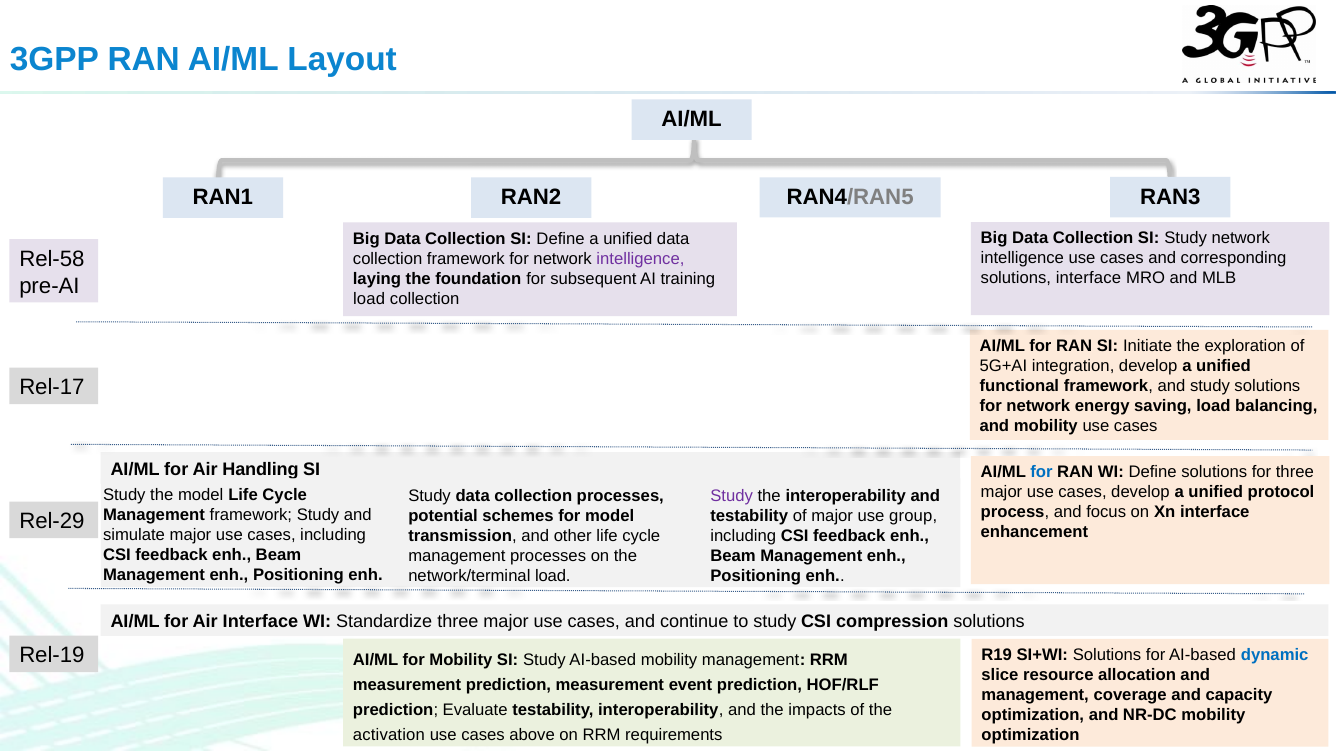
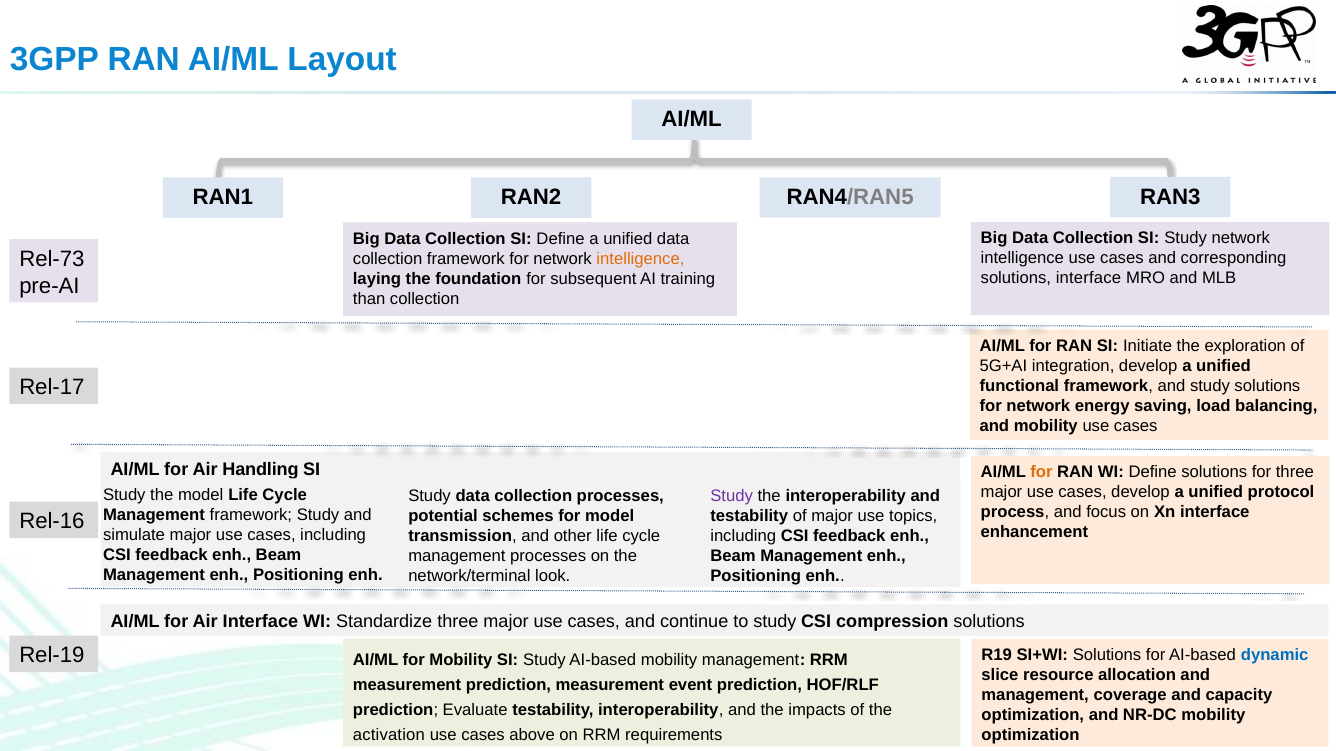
Rel-58: Rel-58 -> Rel-73
intelligence at (640, 259) colour: purple -> orange
load at (369, 299): load -> than
for at (1041, 472) colour: blue -> orange
group: group -> topics
Rel-29: Rel-29 -> Rel-16
network/terminal load: load -> look
